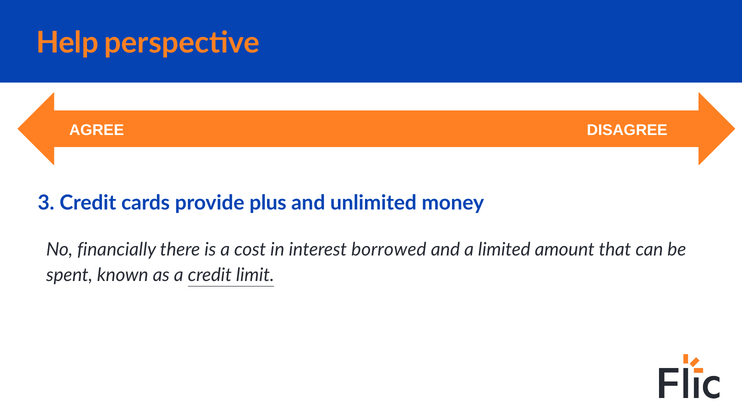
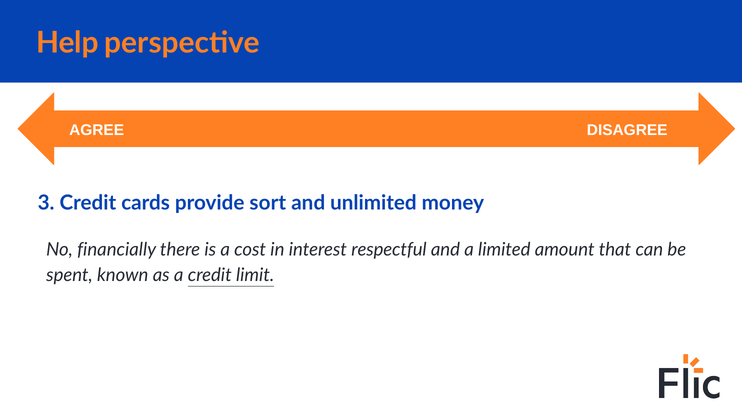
plus: plus -> sort
borrowed: borrowed -> respectful
